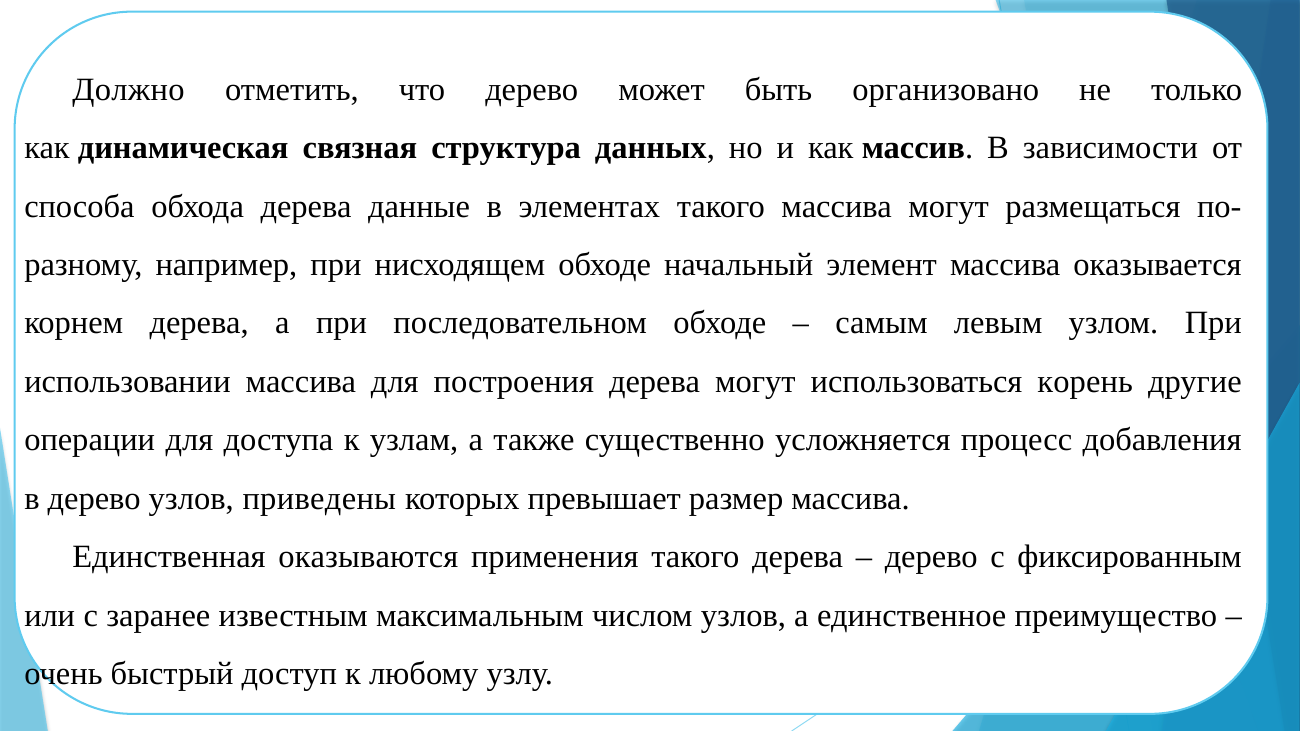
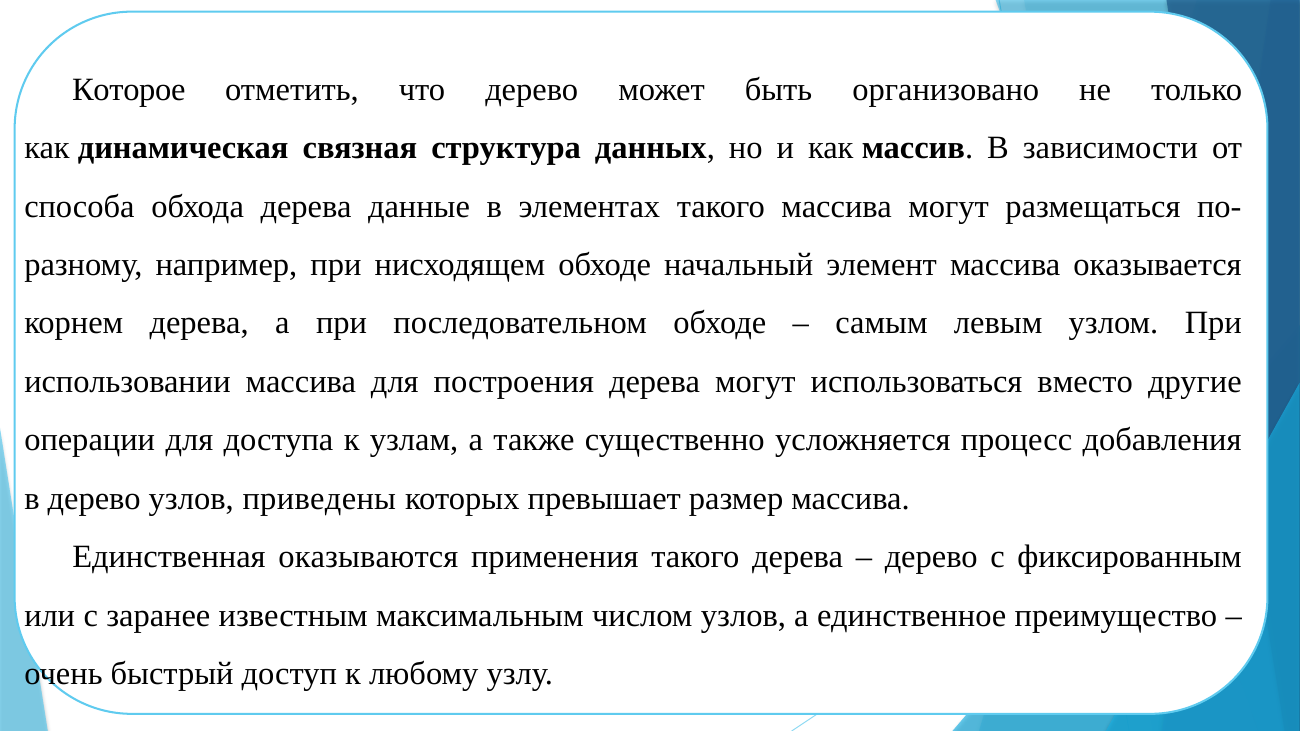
Должно: Должно -> Которое
корень: корень -> вместо
